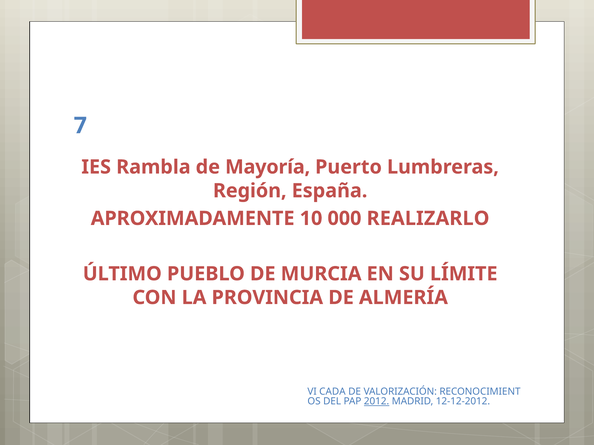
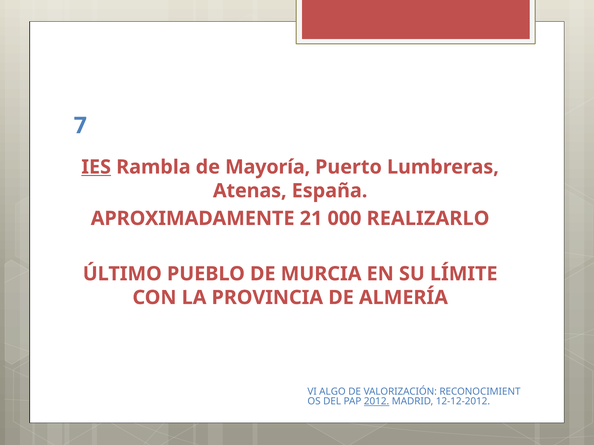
IES underline: none -> present
Región: Región -> Atenas
10: 10 -> 21
CADA: CADA -> ALGO
